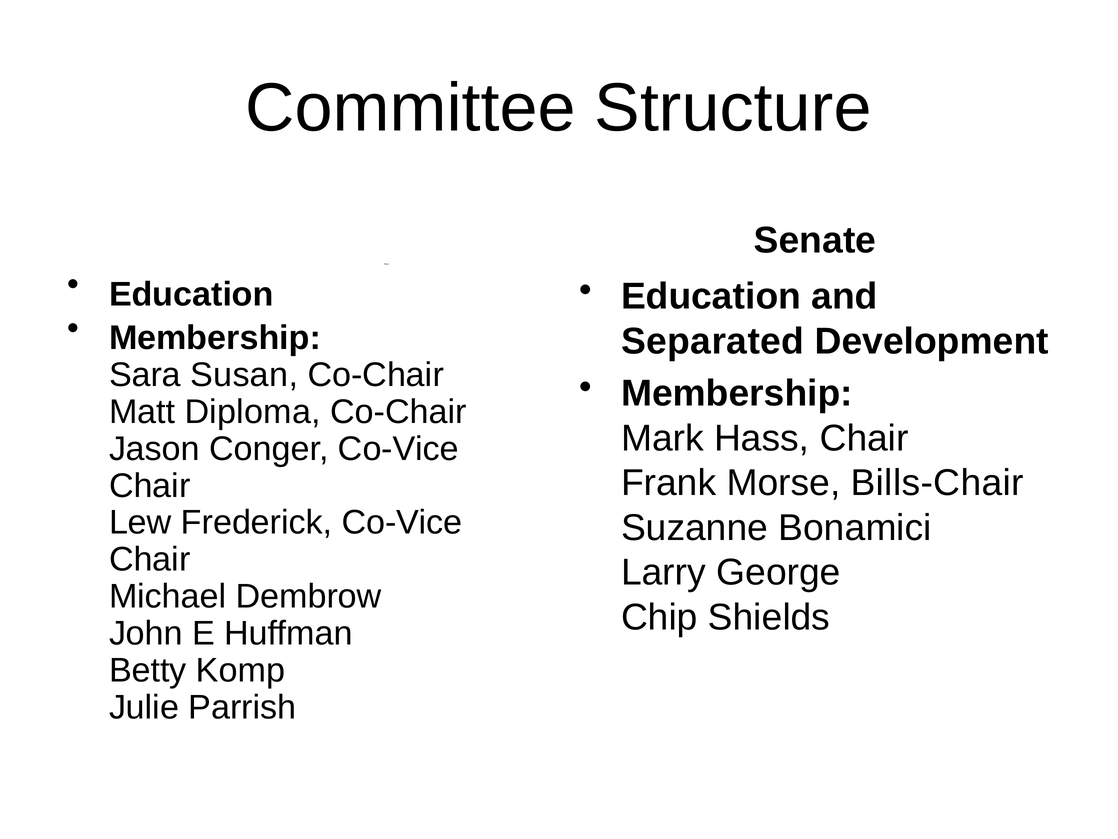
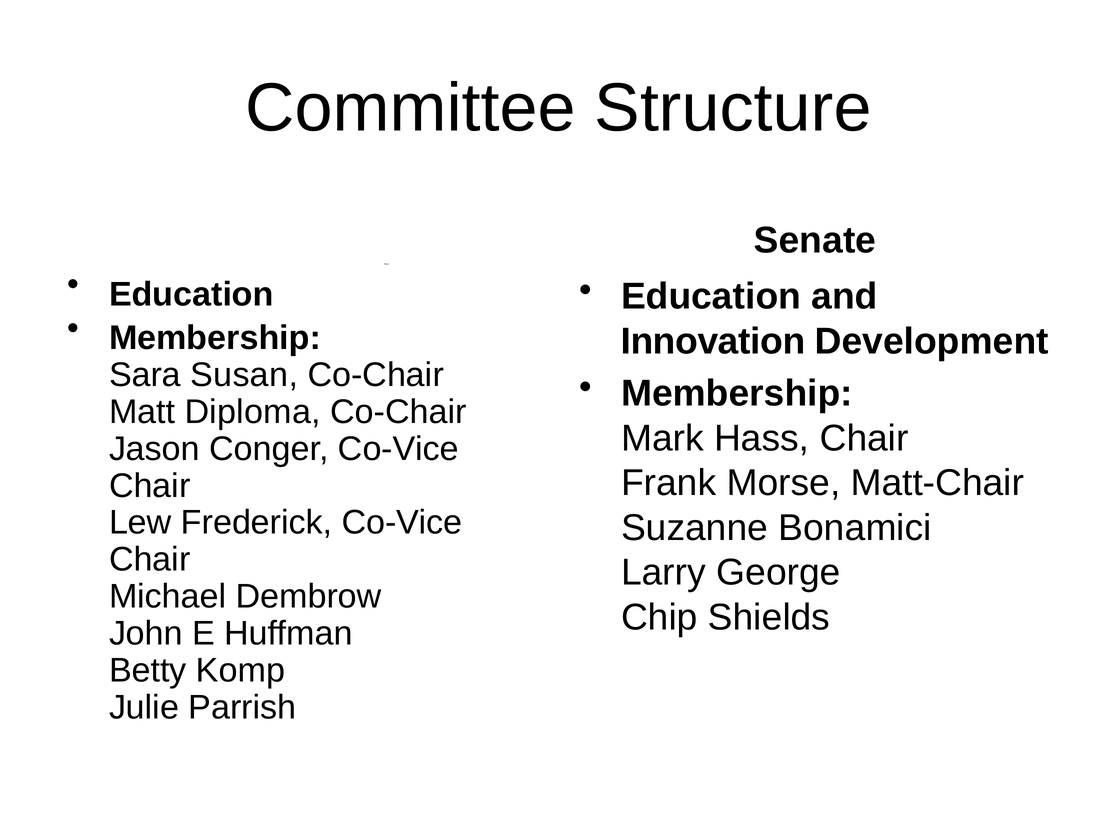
Separated: Separated -> Innovation
Bills-Chair: Bills-Chair -> Matt-Chair
